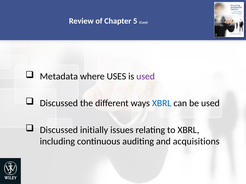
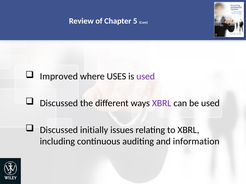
Metadata: Metadata -> Improved
XBRL at (162, 103) colour: blue -> purple
acquisitions: acquisitions -> information
